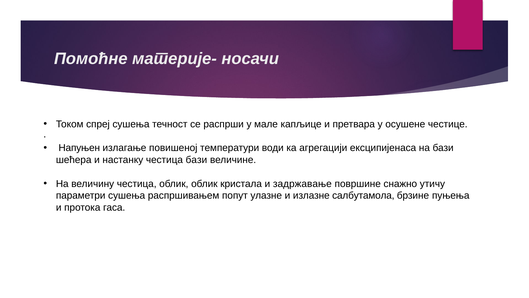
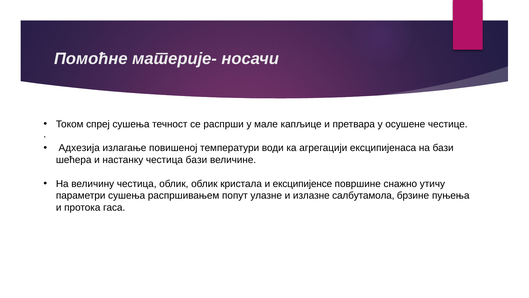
Напуњен: Напуњен -> Адхезија
задржавање: задржавање -> ексципијенсе
